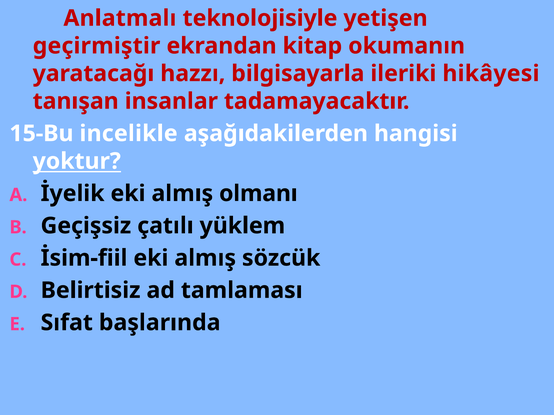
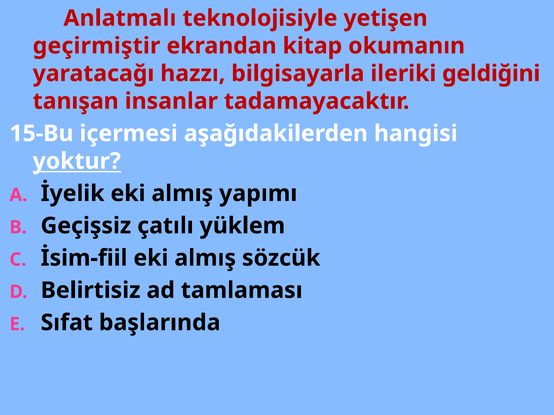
hikâyesi: hikâyesi -> geldiğini
incelikle: incelikle -> içermesi
olmanı: olmanı -> yapımı
